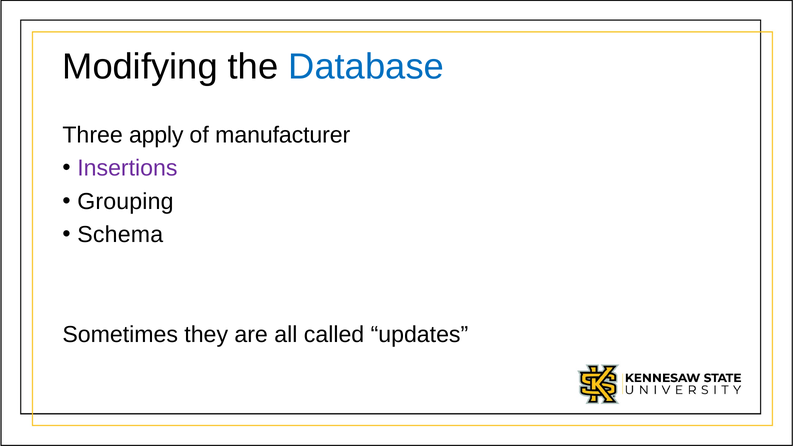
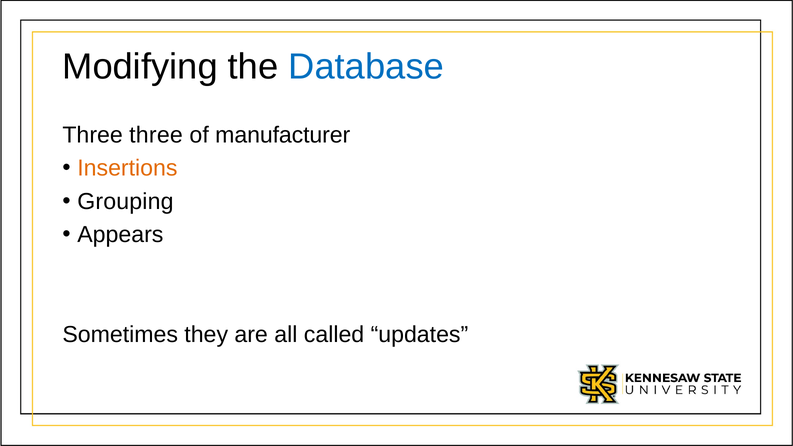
Three apply: apply -> three
Insertions colour: purple -> orange
Schema: Schema -> Appears
